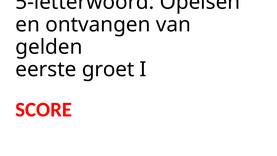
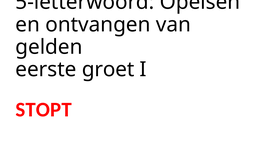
SCORE: SCORE -> STOPT
